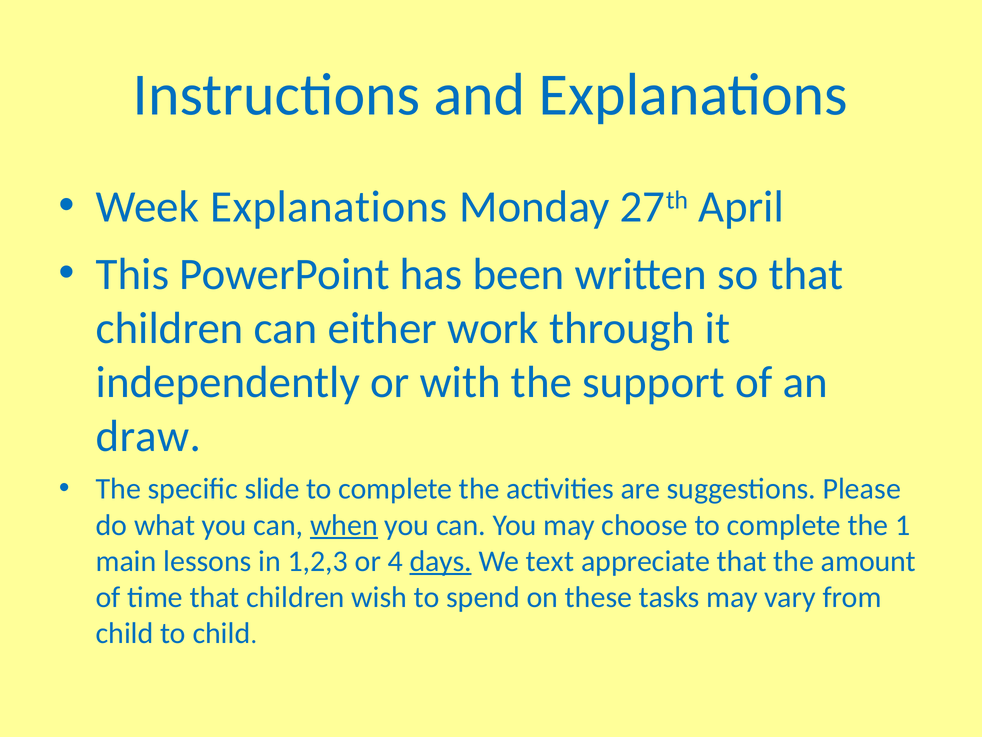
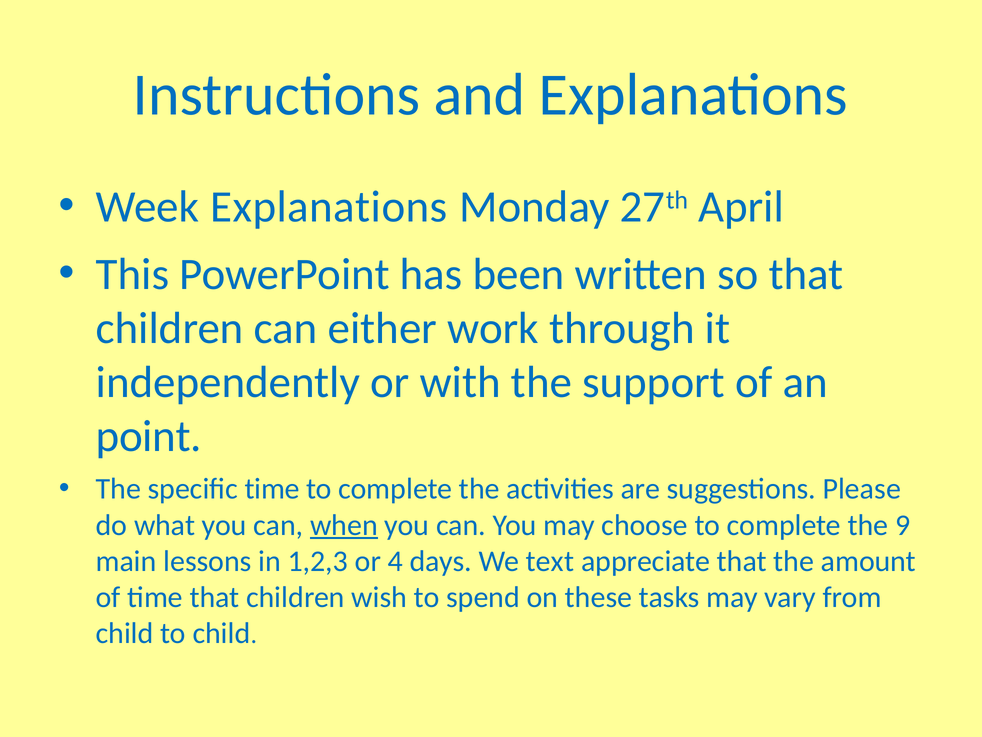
draw: draw -> point
specific slide: slide -> time
1: 1 -> 9
days underline: present -> none
